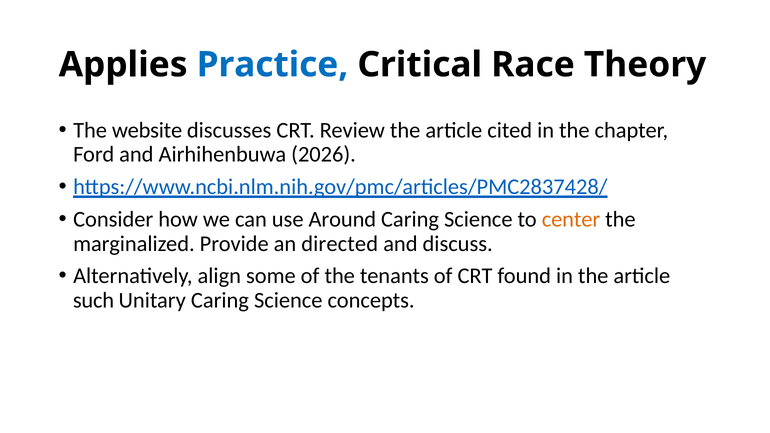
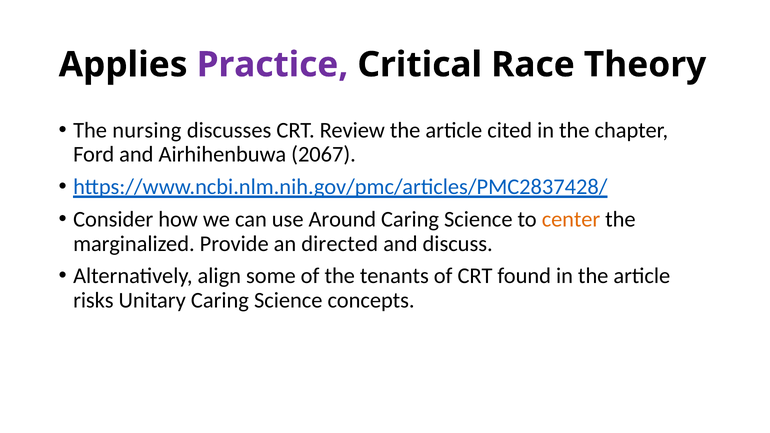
Practice colour: blue -> purple
website: website -> nursing
2026: 2026 -> 2067
such: such -> risks
